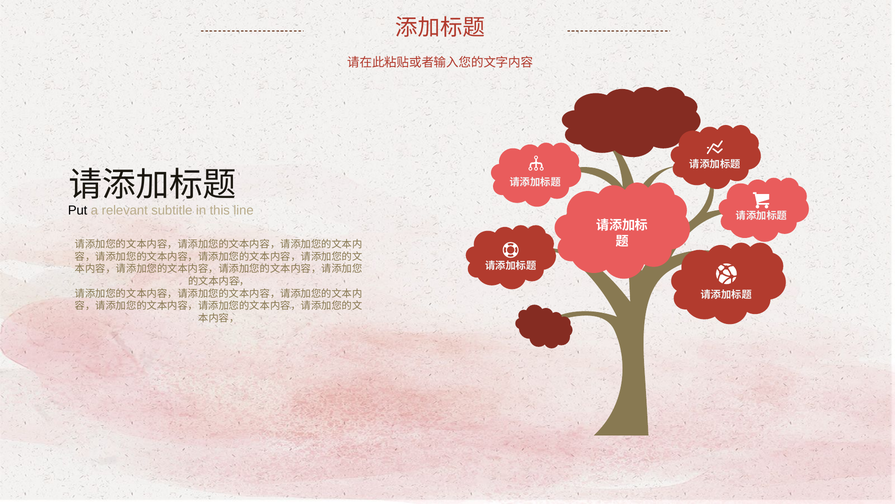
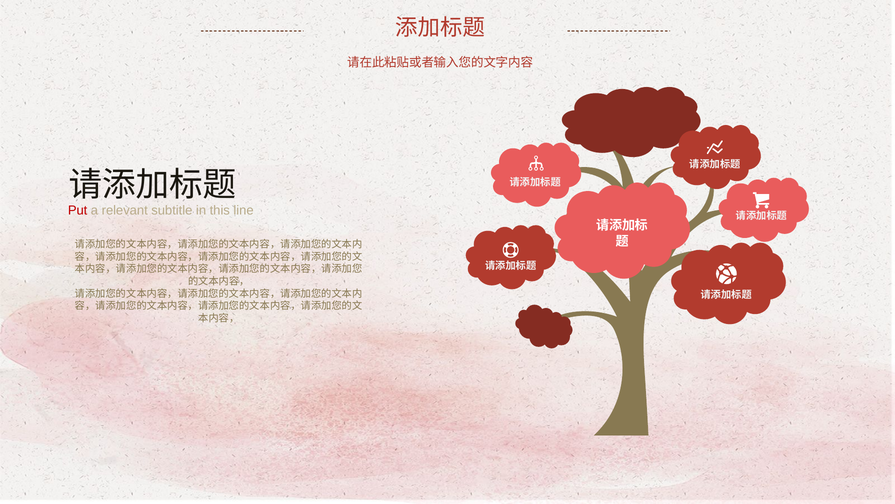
Put colour: black -> red
